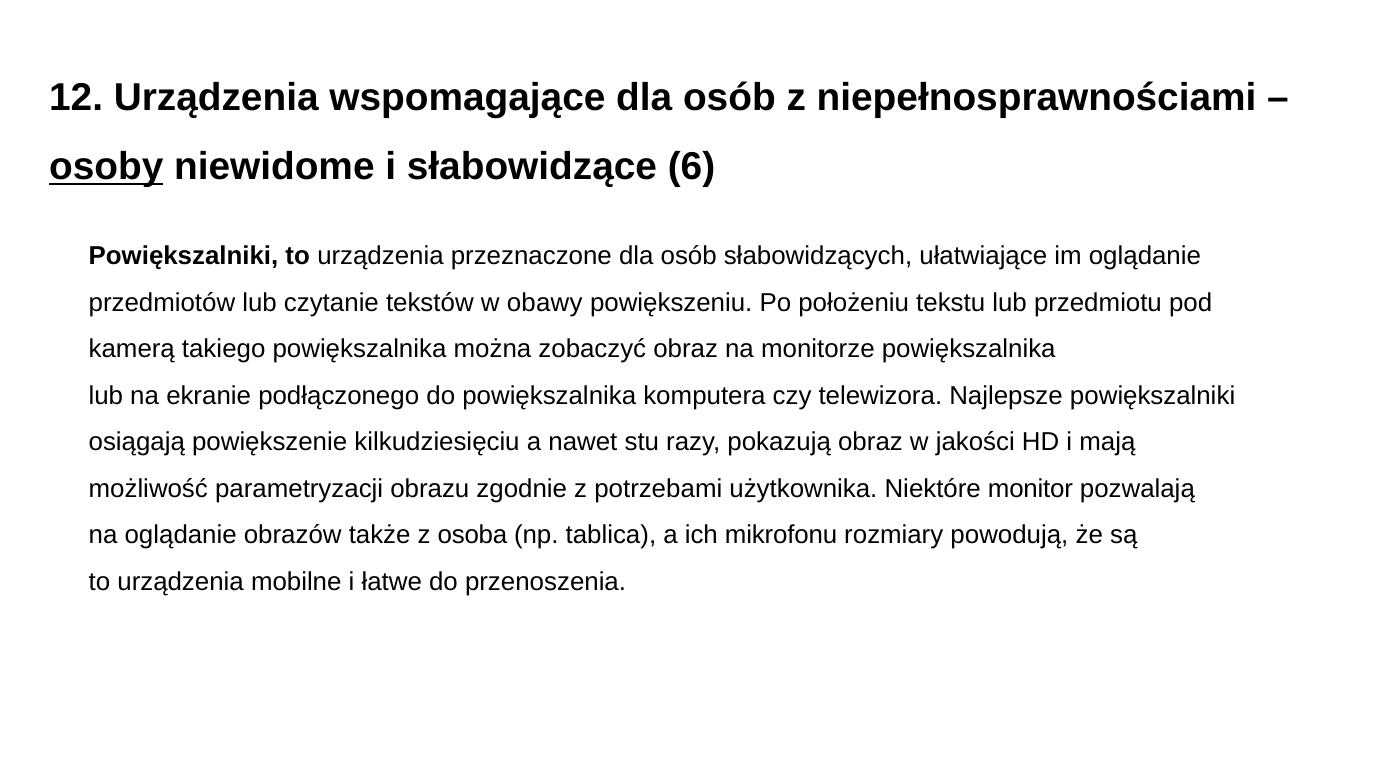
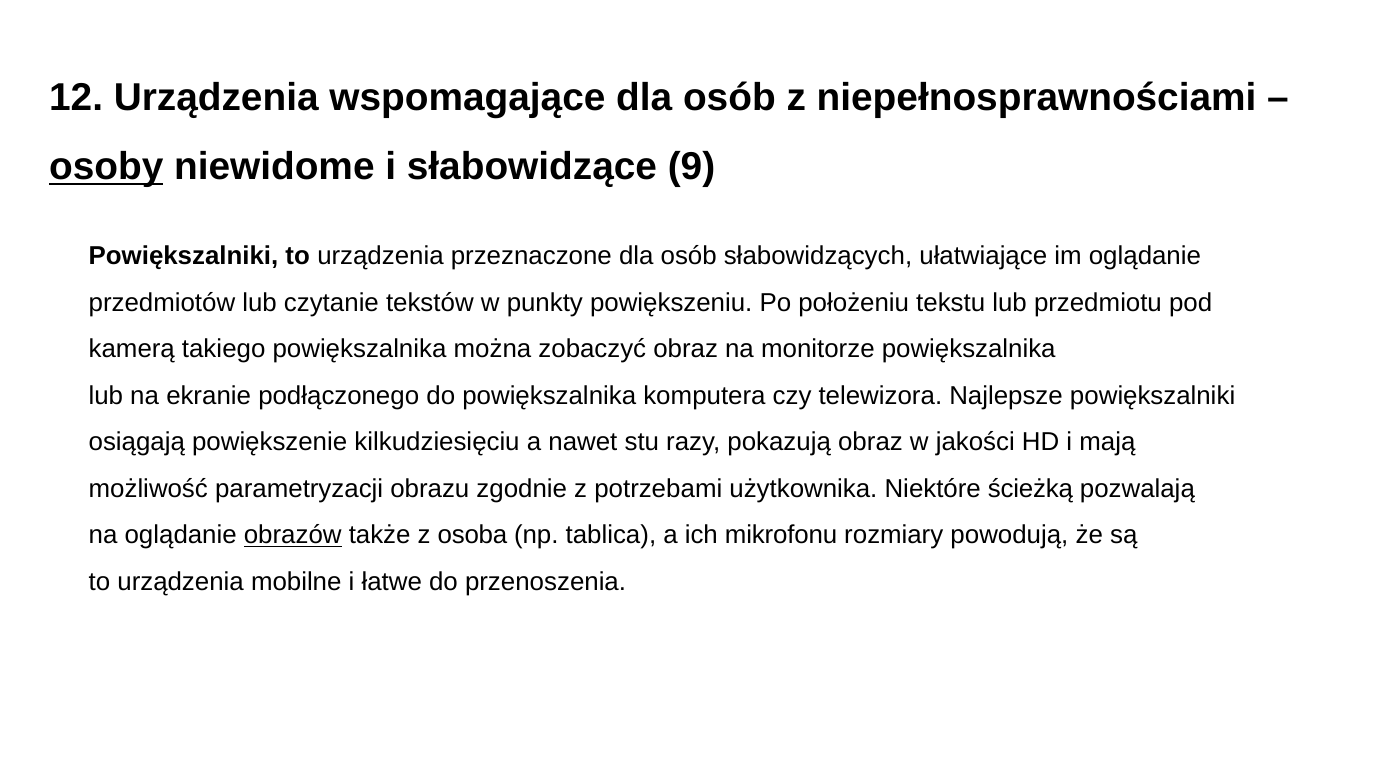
6: 6 -> 9
obawy: obawy -> punkty
monitor: monitor -> ścieżką
obrazów underline: none -> present
